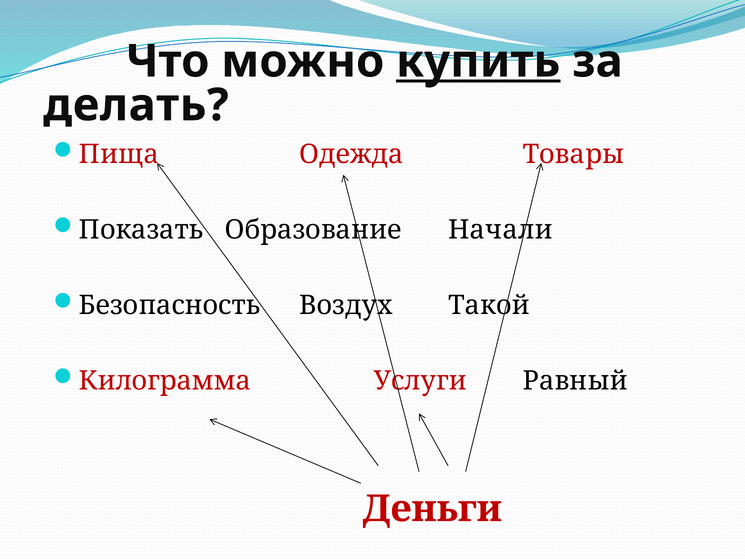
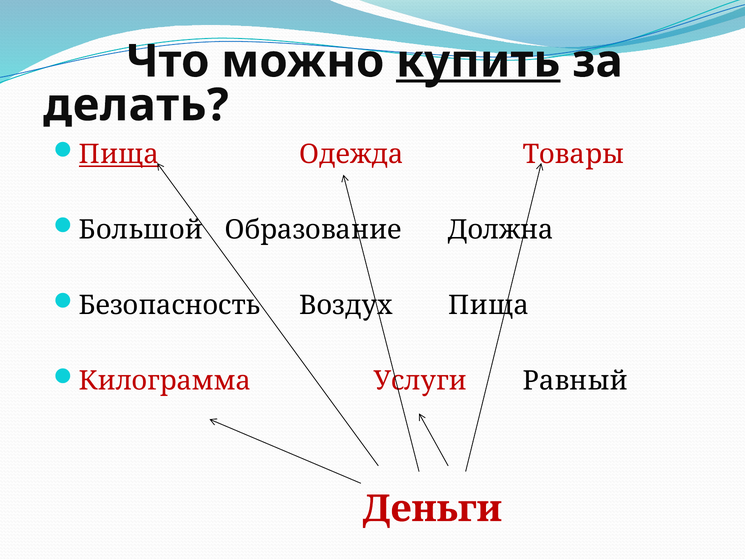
Пища at (119, 154) underline: none -> present
Показать: Показать -> Большой
Начали: Начали -> Должна
Воздух Такой: Такой -> Пища
